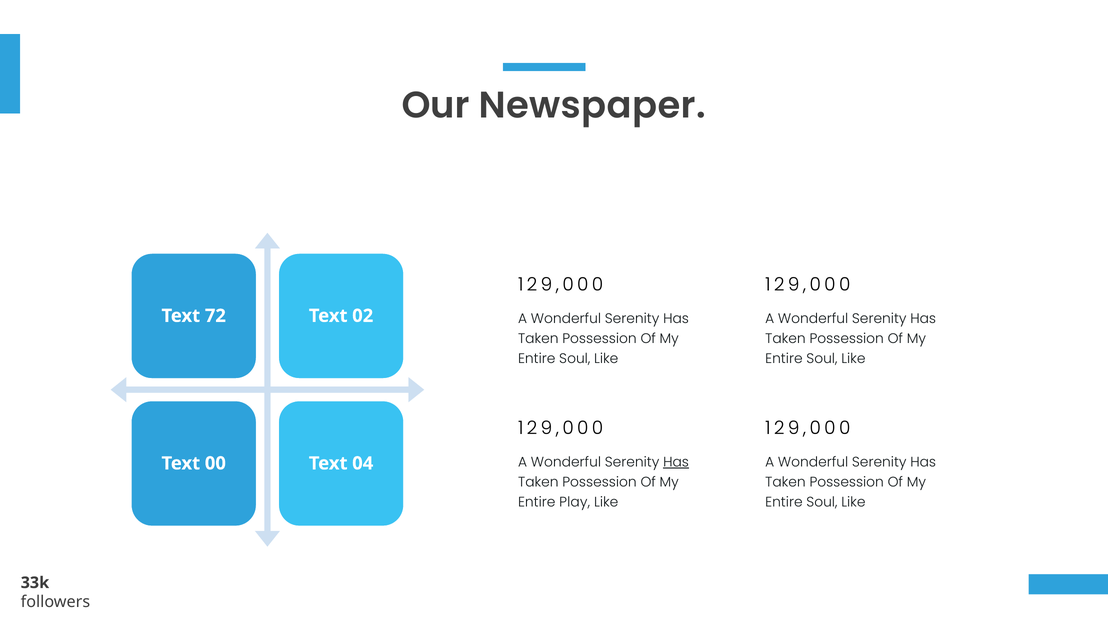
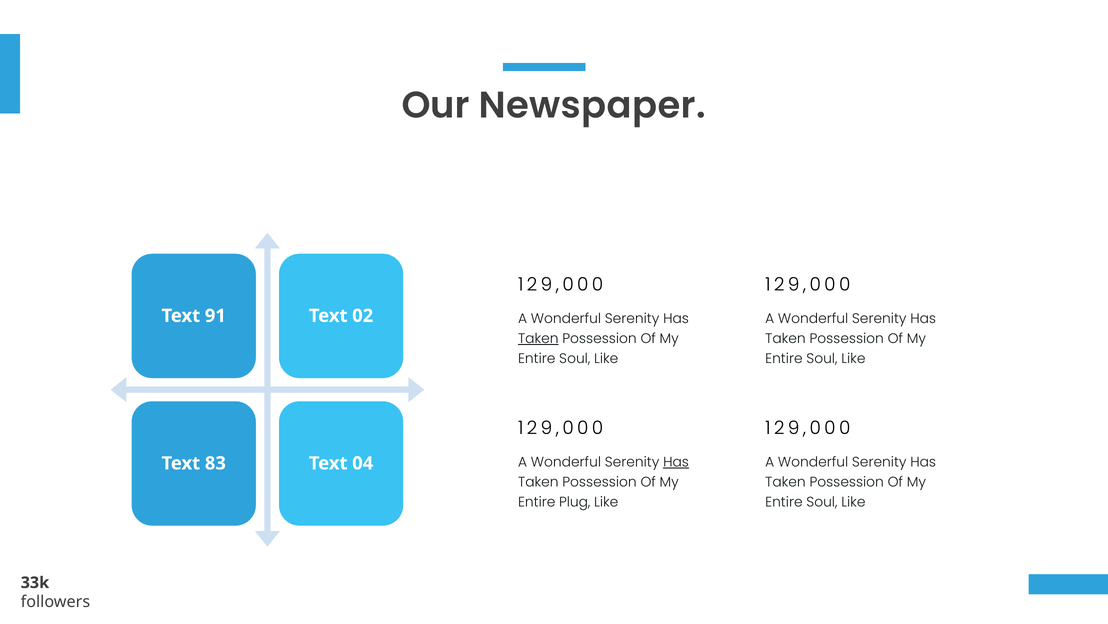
72: 72 -> 91
Taken at (538, 338) underline: none -> present
00: 00 -> 83
Play: Play -> Plug
